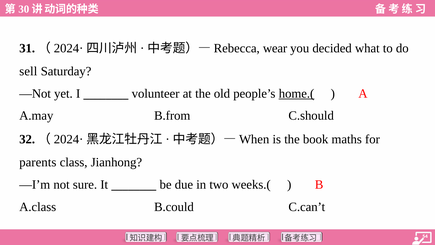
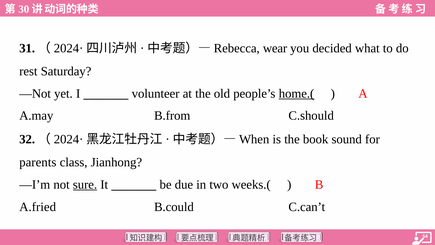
sell: sell -> rest
maths: maths -> sound
sure underline: none -> present
A.class: A.class -> A.fried
